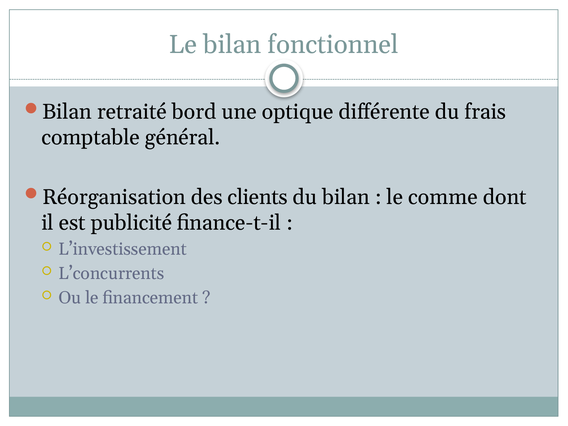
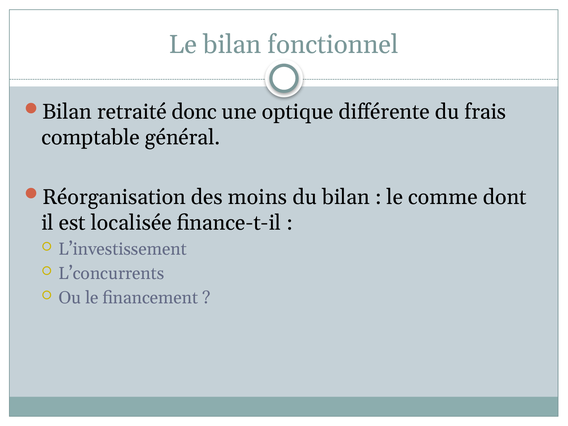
bord: bord -> donc
clients: clients -> moins
publicité: publicité -> localisée
